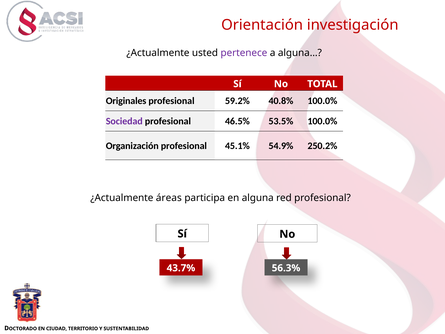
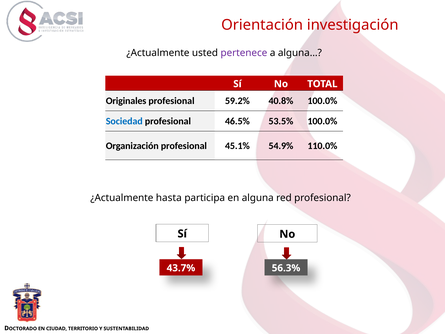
Sociedad colour: purple -> blue
250.2%: 250.2% -> 110.0%
áreas: áreas -> hasta
